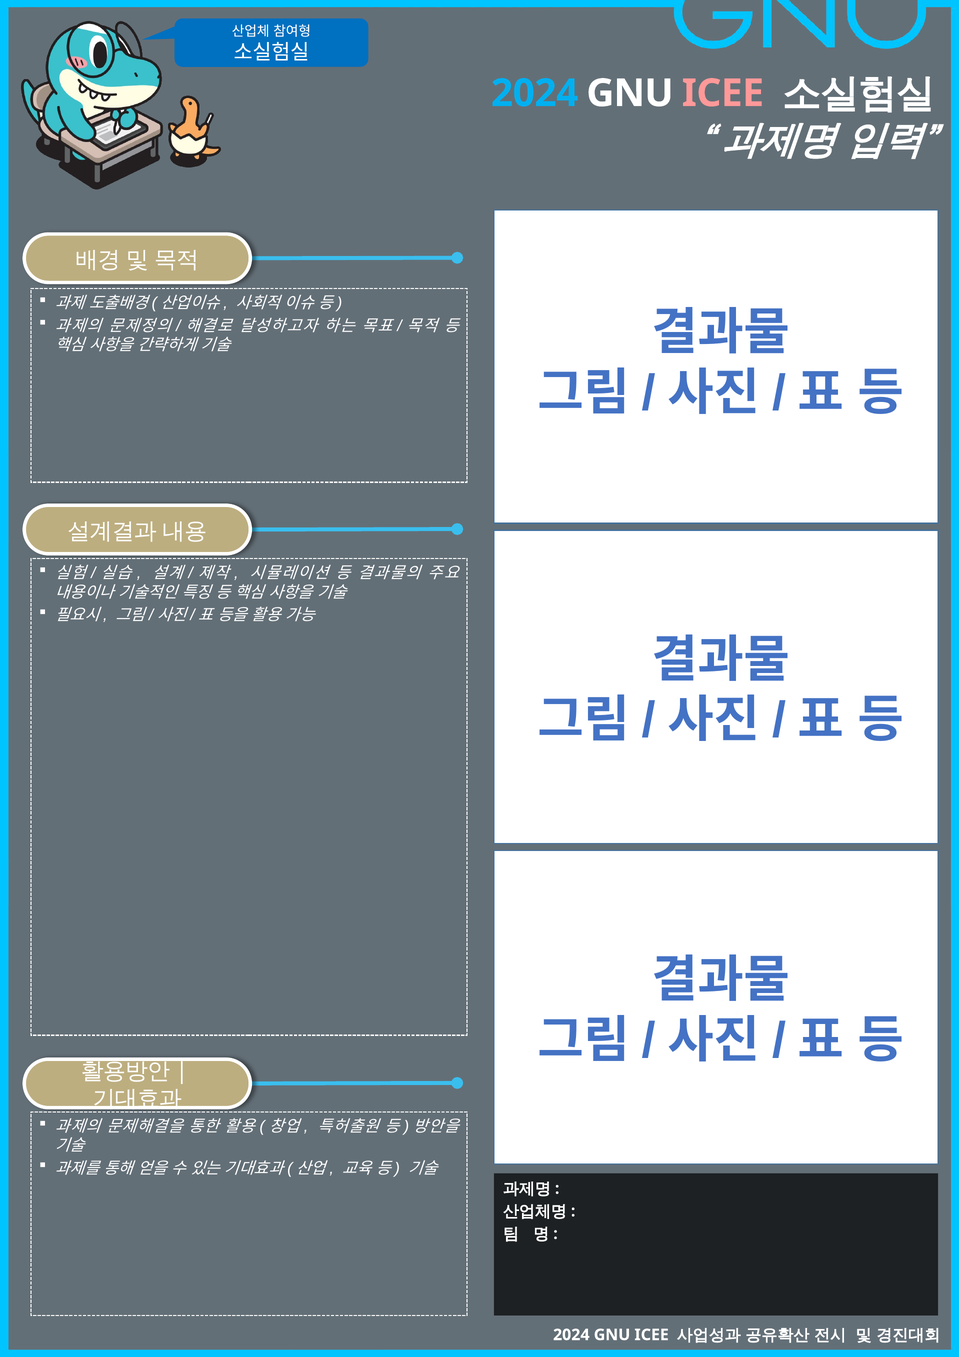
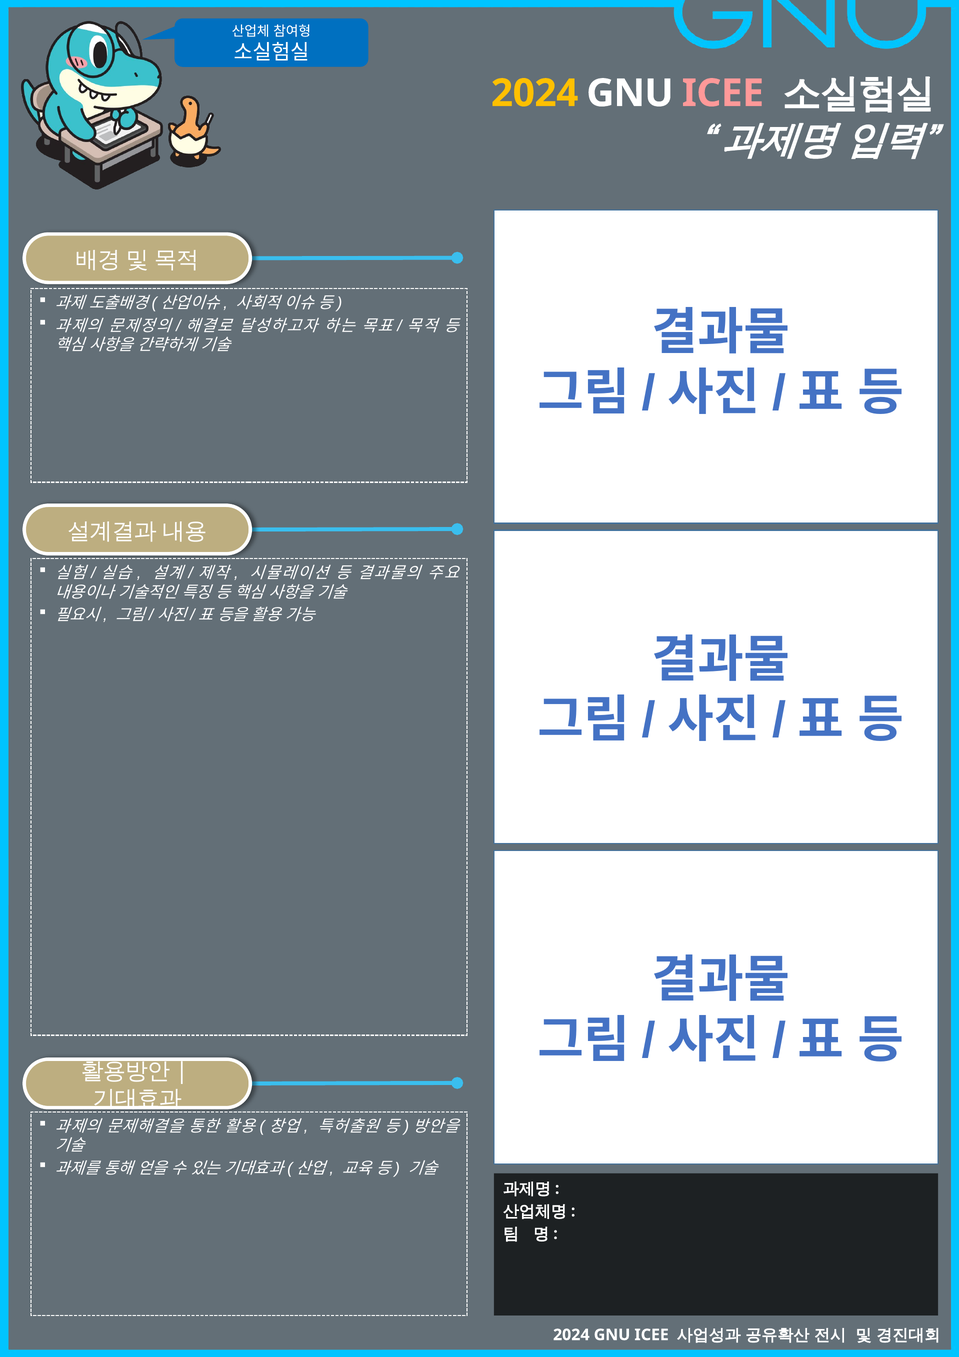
2024 at (535, 93) colour: light blue -> yellow
